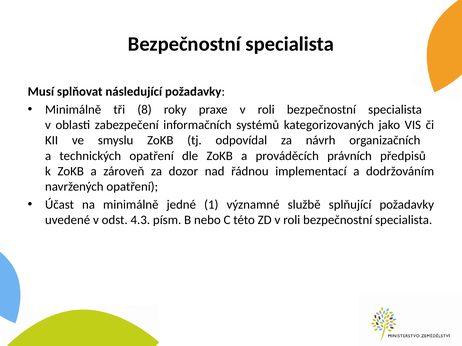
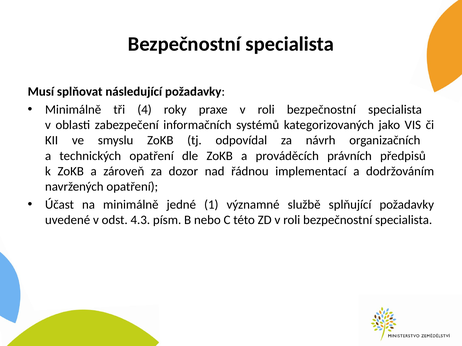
8: 8 -> 4
